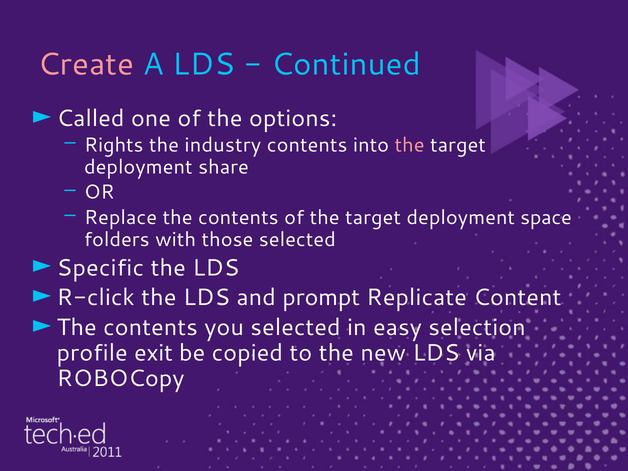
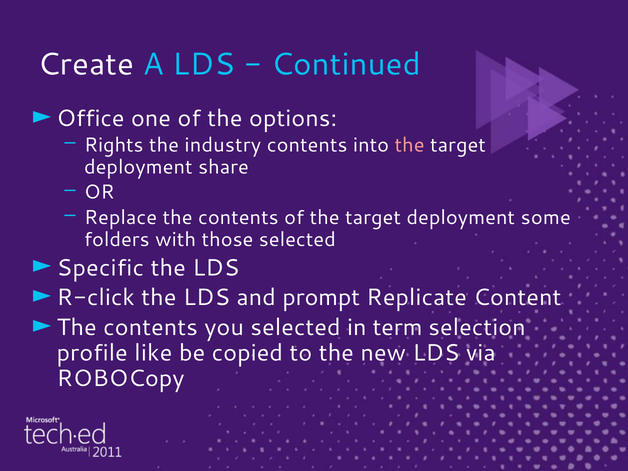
Create colour: pink -> white
Called: Called -> Office
space: space -> some
easy: easy -> term
exit: exit -> like
